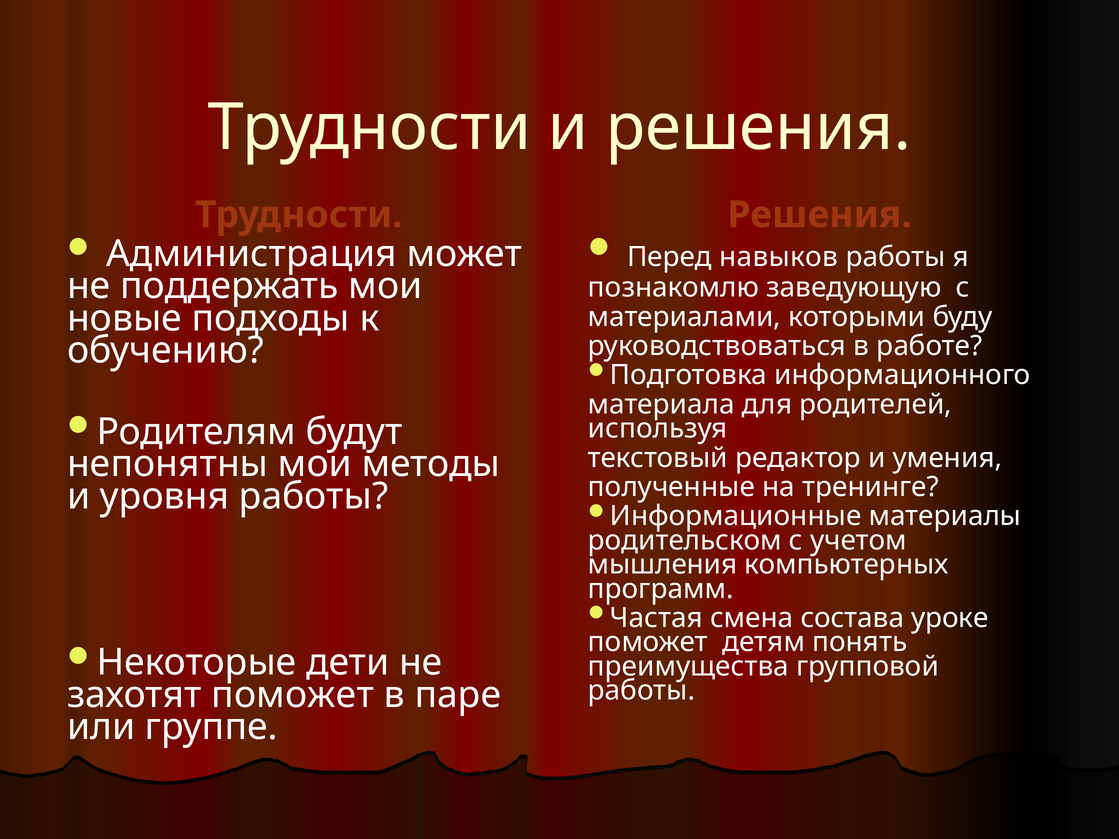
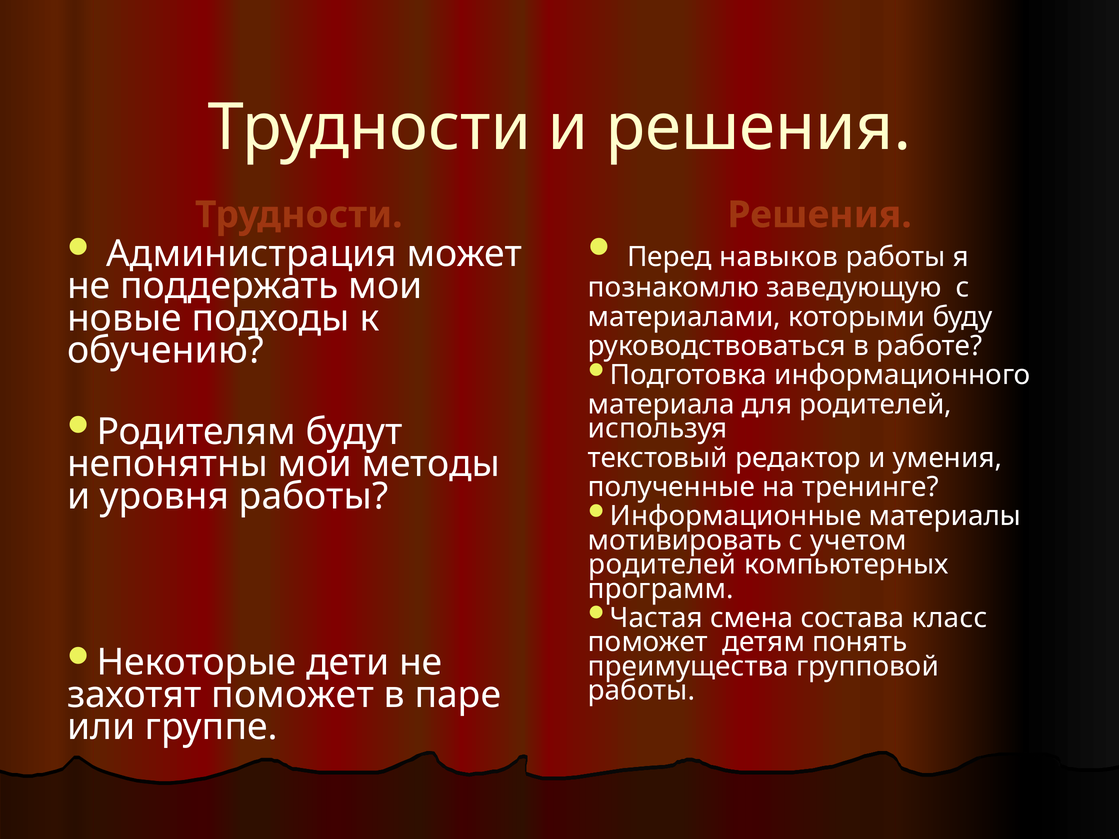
родительском: родительском -> мотивировать
мышления at (663, 565): мышления -> родителей
уроке: уроке -> класс
